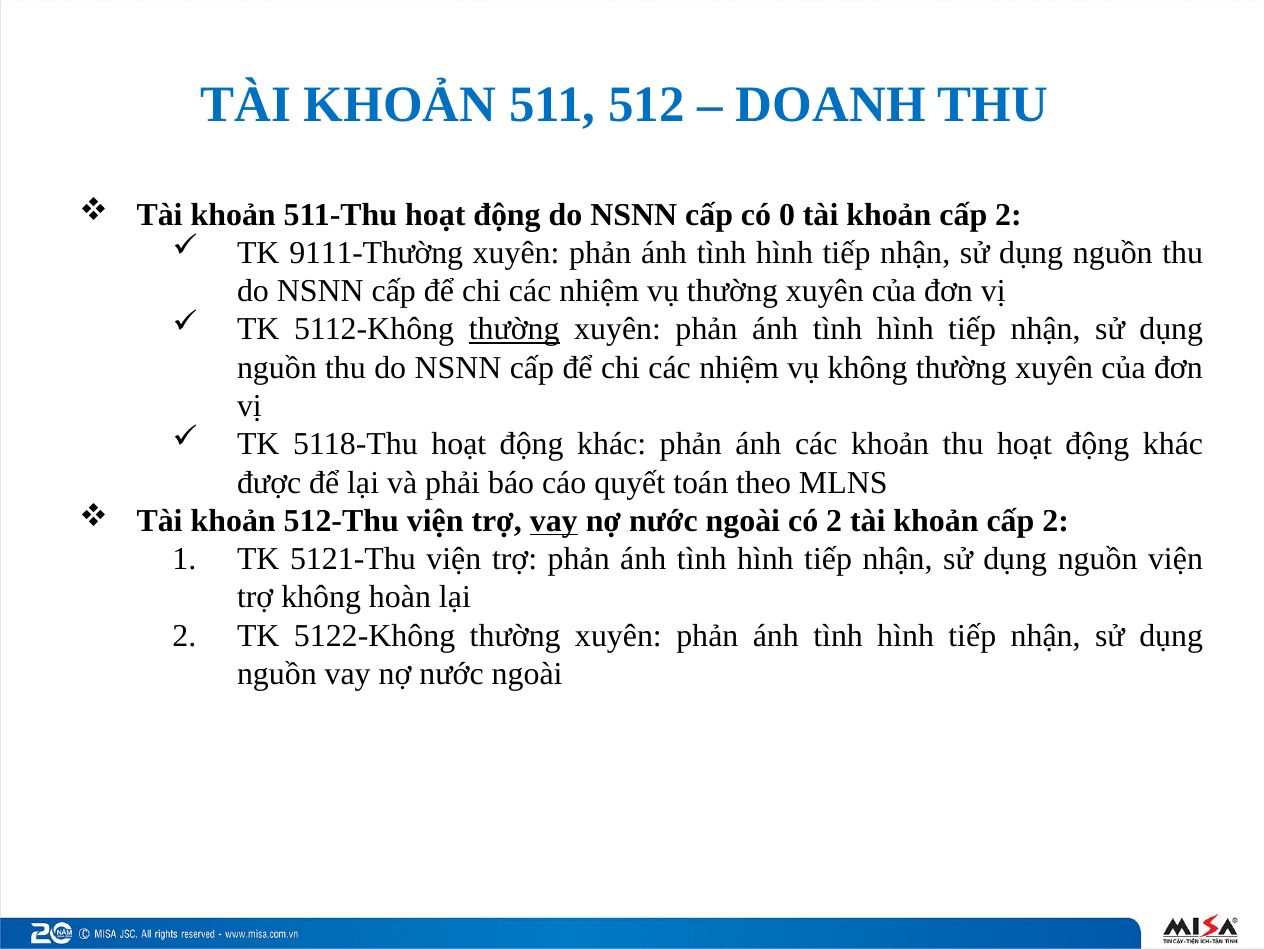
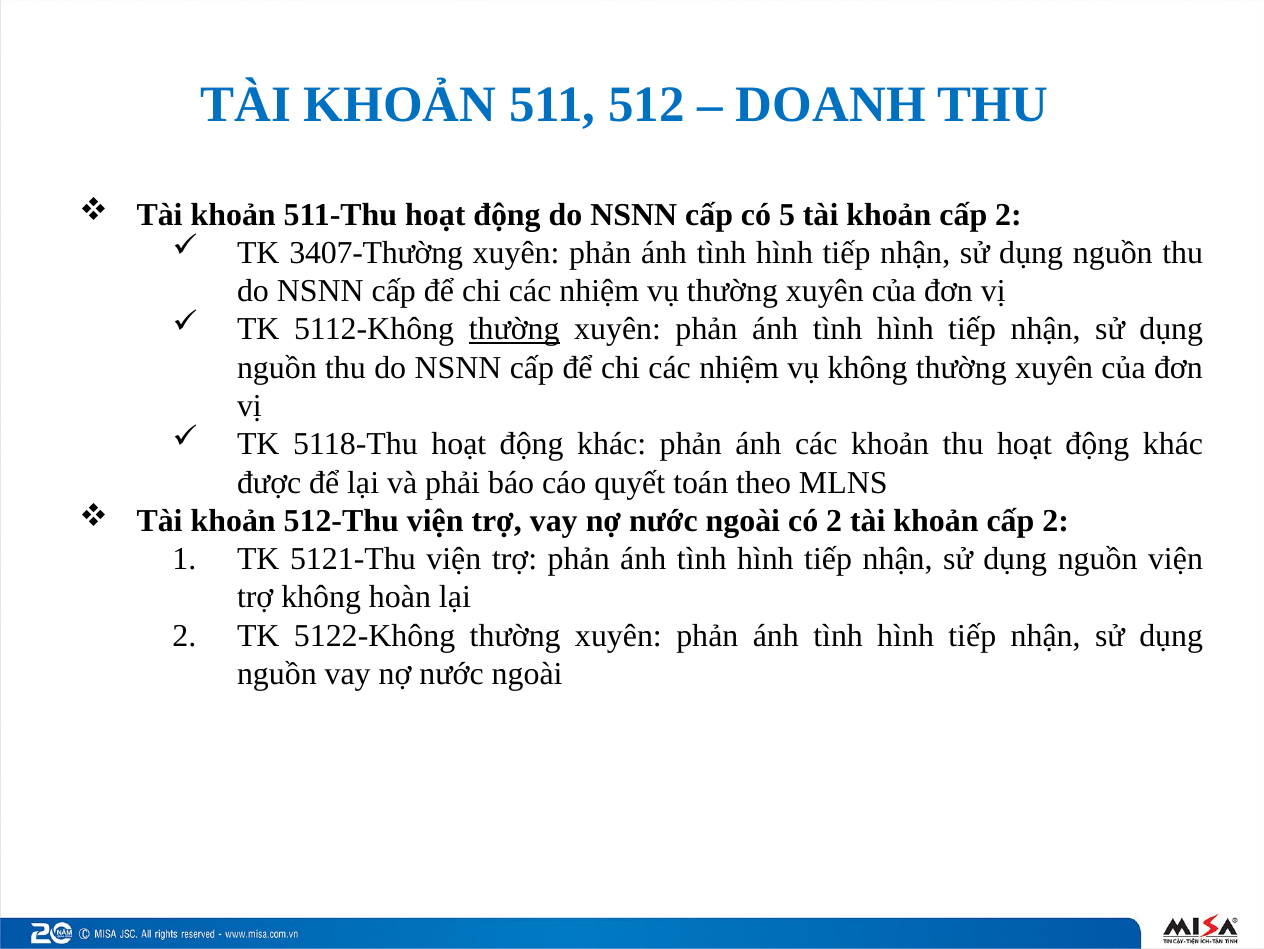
0: 0 -> 5
9111-Thường: 9111-Thường -> 3407-Thường
vay at (554, 521) underline: present -> none
